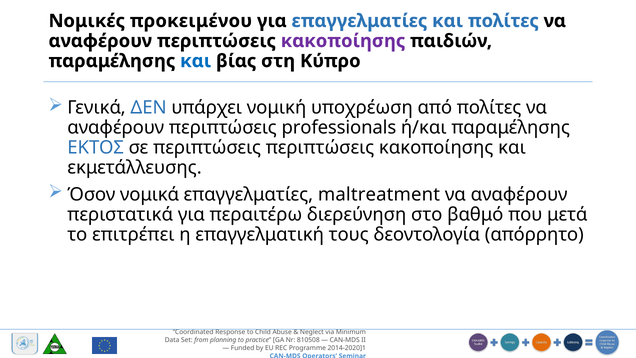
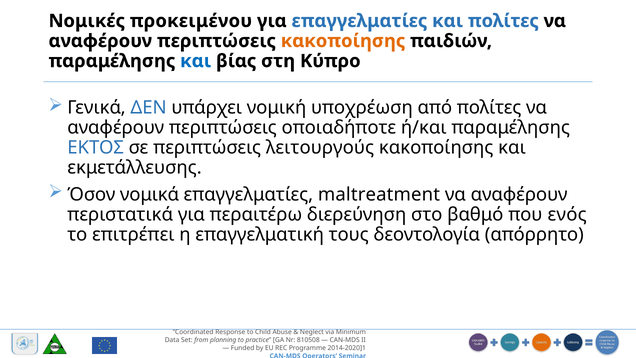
κακοποίησης at (343, 41) colour: purple -> orange
professionals: professionals -> οποιαδήποτε
περιπτώσεις περιπτώσεις: περιπτώσεις -> λειτουργούς
μετά: μετά -> ενός
